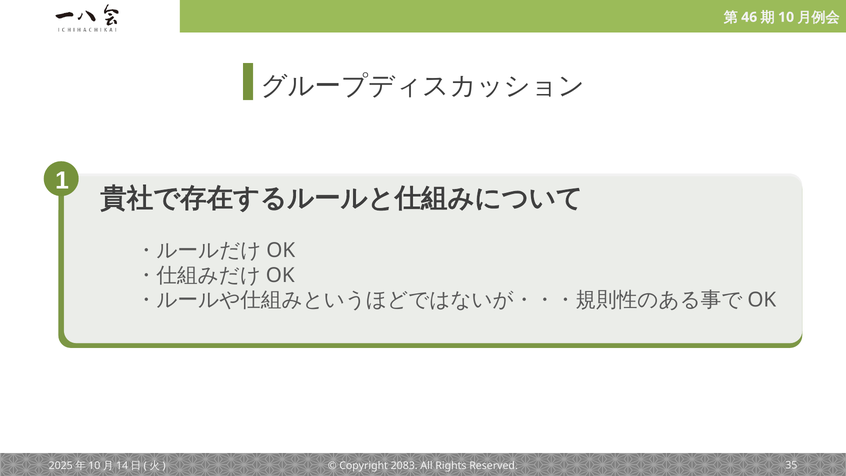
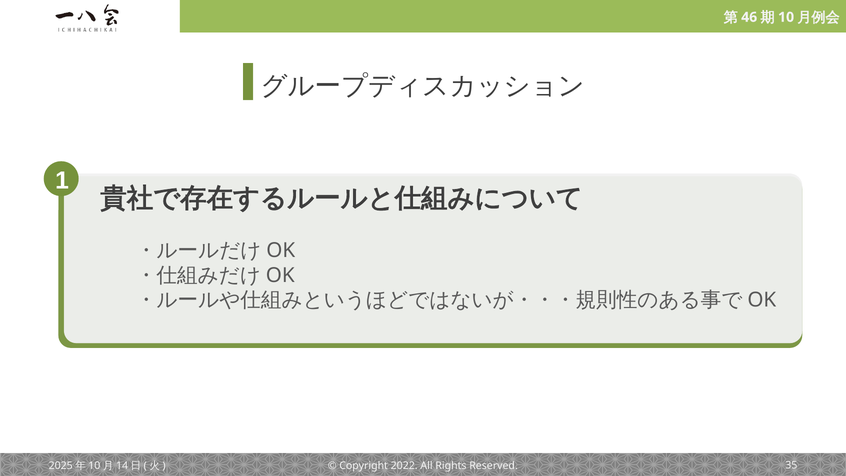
2083: 2083 -> 2022
